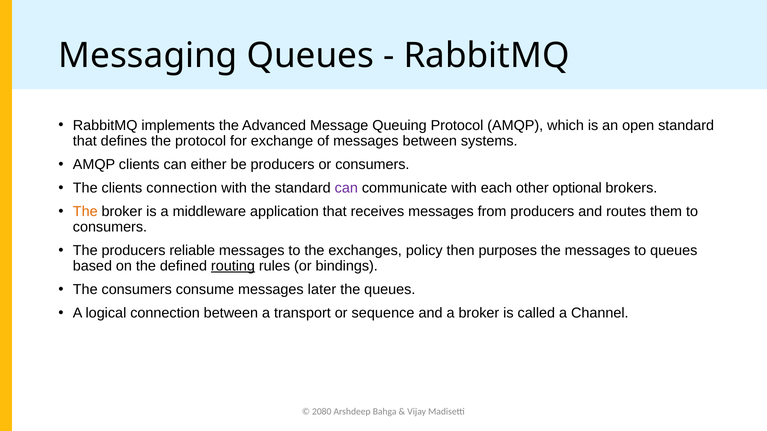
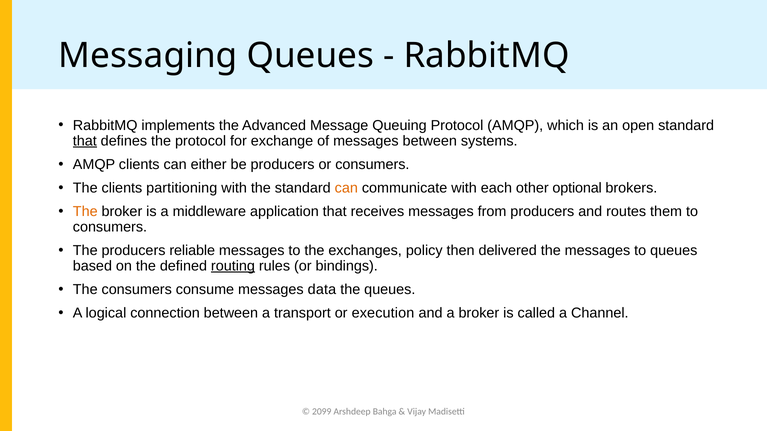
that at (85, 141) underline: none -> present
clients connection: connection -> partitioning
can at (346, 188) colour: purple -> orange
purposes: purposes -> delivered
later: later -> data
sequence: sequence -> execution
2080: 2080 -> 2099
